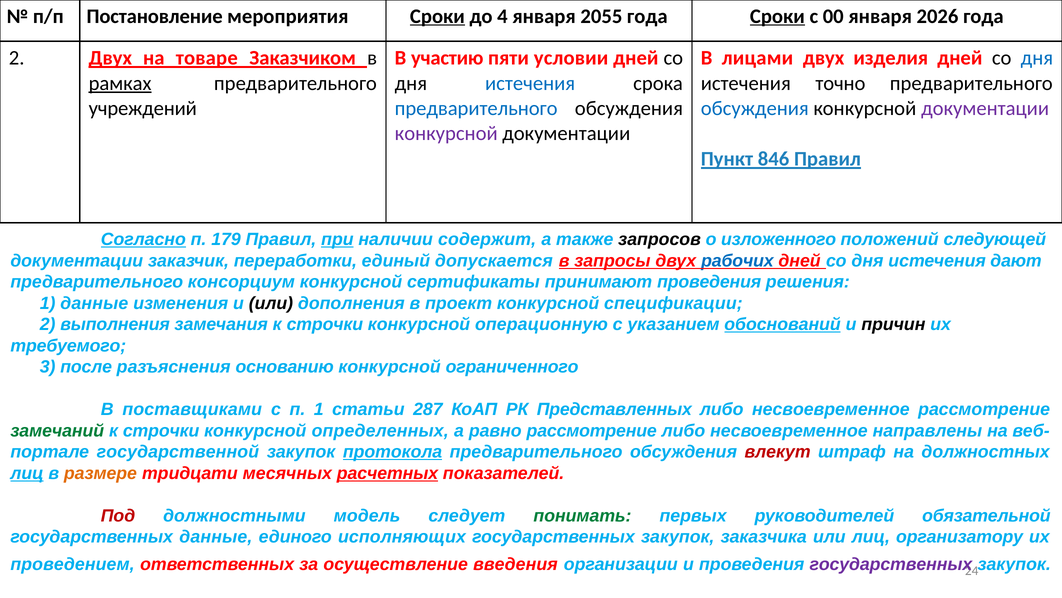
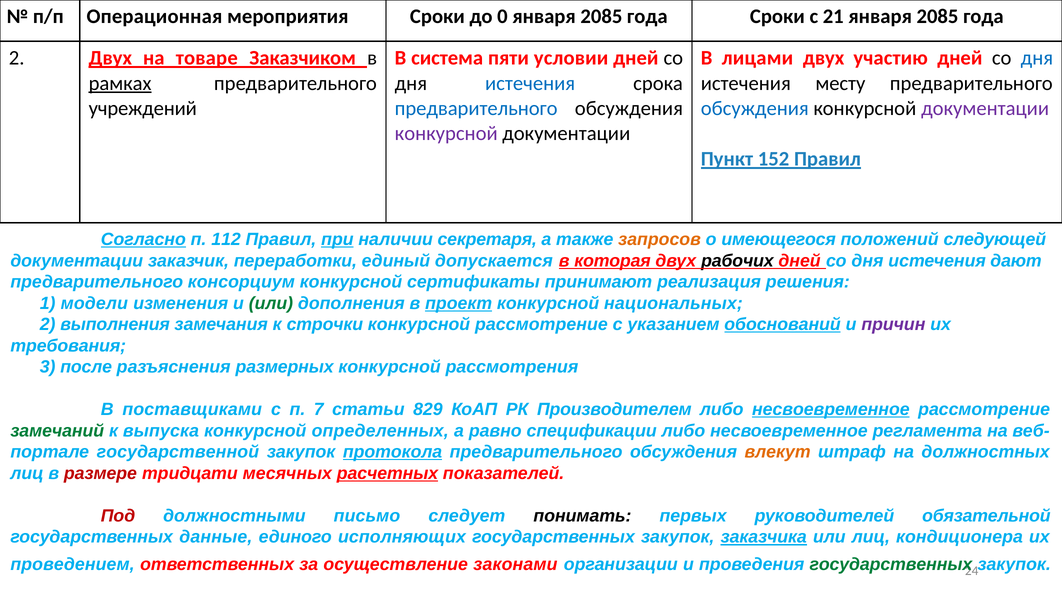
Постановление: Постановление -> Операционная
Сроки at (437, 16) underline: present -> none
4: 4 -> 0
2055 at (601, 16): 2055 -> 2085
Сроки at (777, 16) underline: present -> none
00: 00 -> 21
2026 at (937, 16): 2026 -> 2085
участию: участию -> система
изделия: изделия -> участию
точно: точно -> месту
846: 846 -> 152
179: 179 -> 112
содержит: содержит -> секретаря
запросов colour: black -> orange
изложенного: изложенного -> имеющегося
запросы: запросы -> которая
рабочих colour: blue -> black
принимают проведения: проведения -> реализация
1 данные: данные -> модели
или at (271, 303) colour: black -> green
проект underline: none -> present
спецификации: спецификации -> национальных
конкурсной операционную: операционную -> рассмотрение
причин colour: black -> purple
требуемого: требуемого -> требования
основанию: основанию -> размерных
ограниченного: ограниченного -> рассмотрения
п 1: 1 -> 7
287: 287 -> 829
Представленных: Представленных -> Производителем
несвоевременное at (831, 409) underline: none -> present
строчки at (161, 430): строчки -> выпуска
равно рассмотрение: рассмотрение -> спецификации
направлены: направлены -> регламента
влекут colour: red -> orange
лиц at (27, 473) underline: present -> none
размере colour: orange -> red
модель: модель -> письмо
понимать colour: green -> black
заказчика underline: none -> present
организатору: организатору -> кондиционера
введения: введения -> законами
государственных at (891, 564) colour: purple -> green
